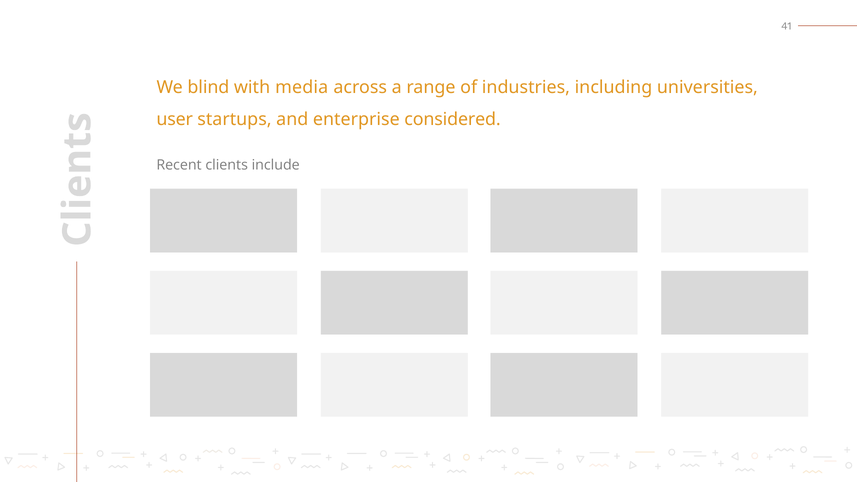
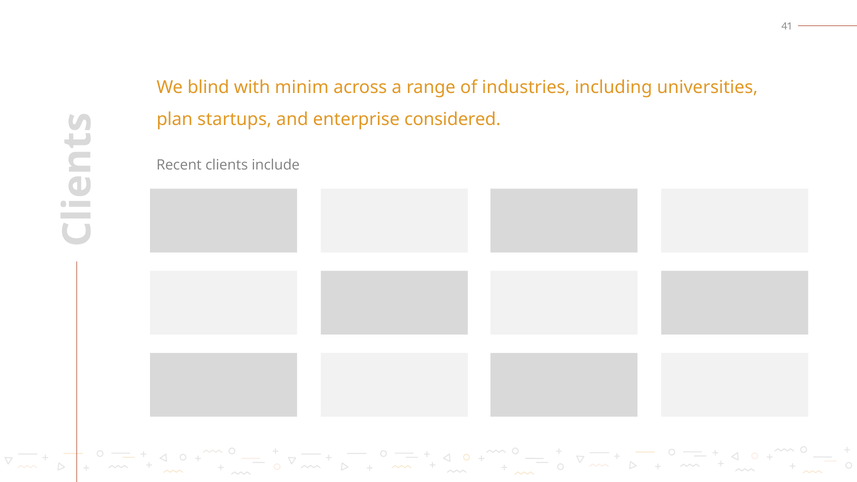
media: media -> minim
user: user -> plan
